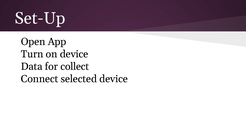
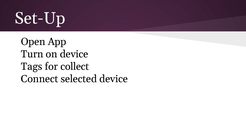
Data: Data -> Tags
